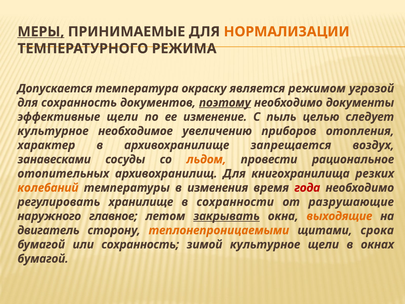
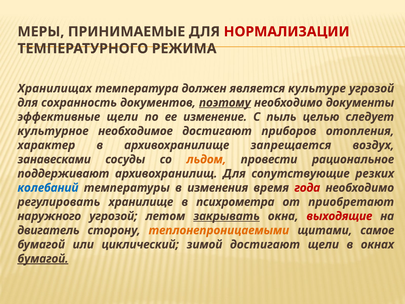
МЕРЫ underline: present -> none
НОРМАЛИЗАЦИИ colour: orange -> red
Допускается: Допускается -> Хранилищах
окраску: окраску -> должен
режимом: режимом -> культуре
необходимое увеличению: увеличению -> достигают
отопительных: отопительных -> поддерживают
книгохранилища: книгохранилища -> сопутствующие
колебаний colour: orange -> blue
сохранности: сохранности -> психрометра
разрушающие: разрушающие -> приобретают
наружного главное: главное -> угрозой
выходящие colour: orange -> red
срока: срока -> самое
или сохранность: сохранность -> циклический
зимой культурное: культурное -> достигают
бумагой at (43, 259) underline: none -> present
